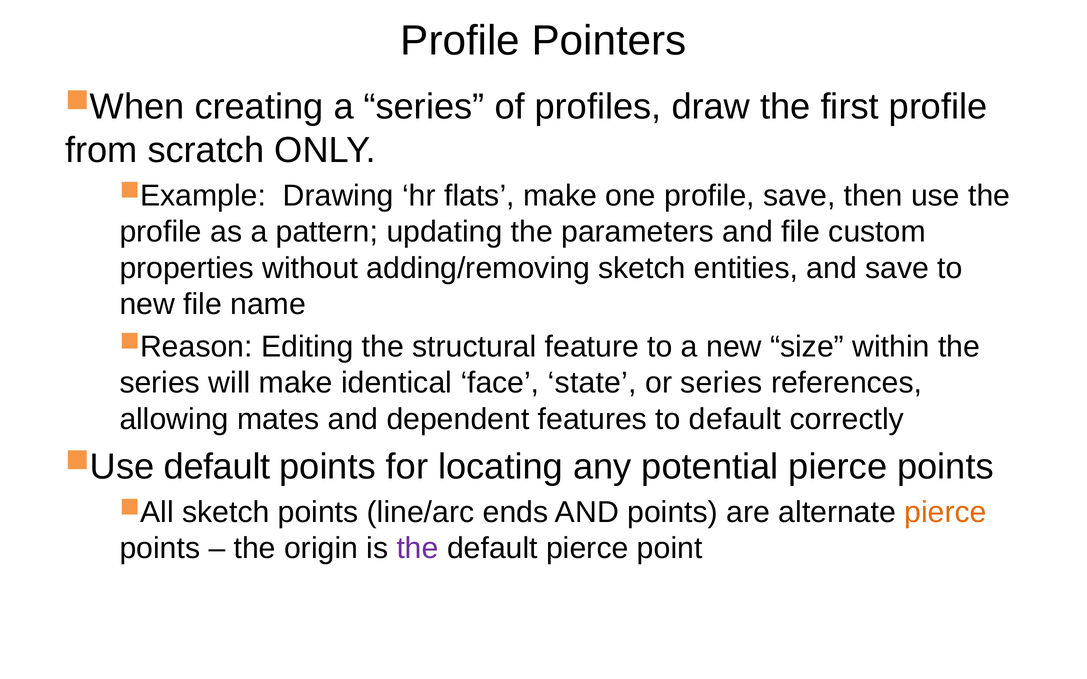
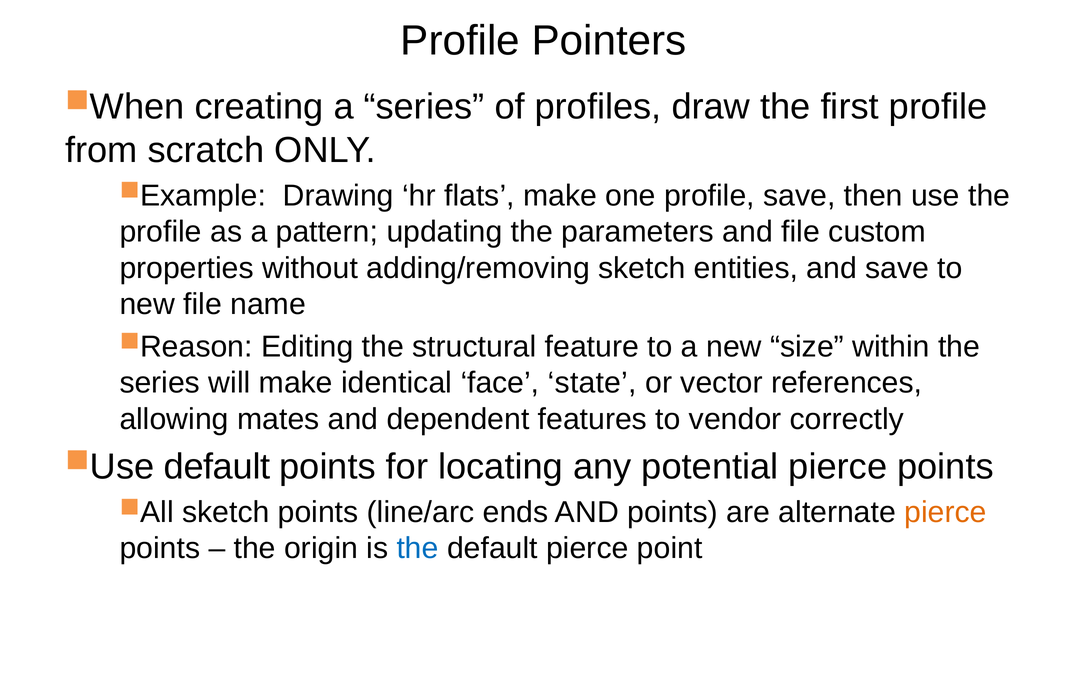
or series: series -> vector
to default: default -> vendor
the at (418, 549) colour: purple -> blue
